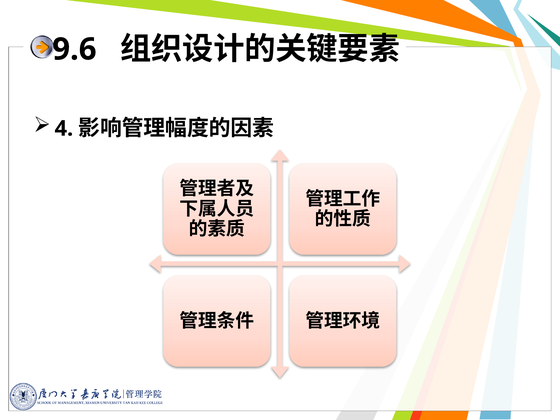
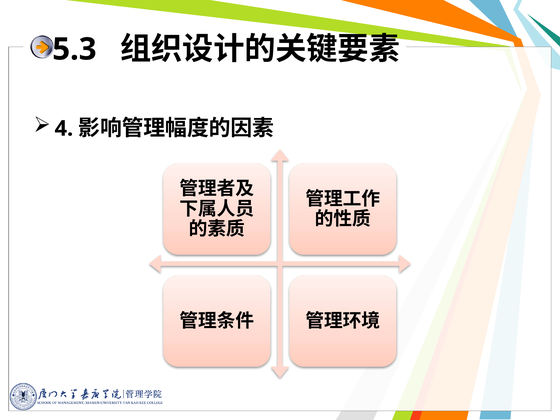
9.6: 9.6 -> 5.3
